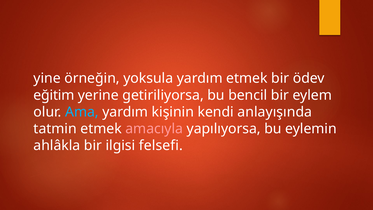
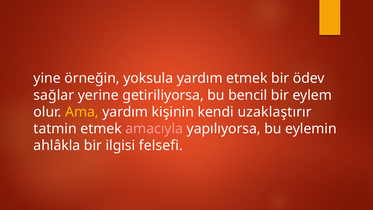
eğitim: eğitim -> sağlar
Ama colour: light blue -> yellow
anlayışında: anlayışında -> uzaklaştırır
